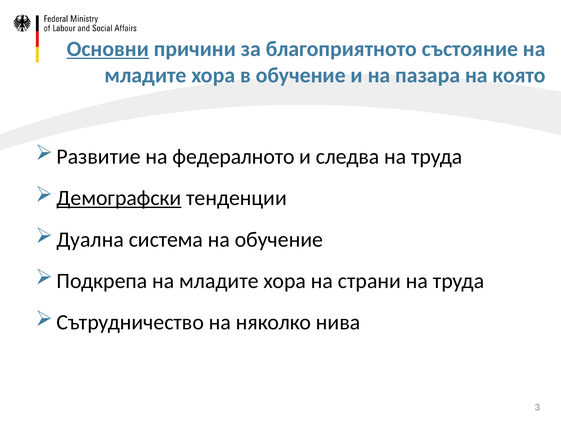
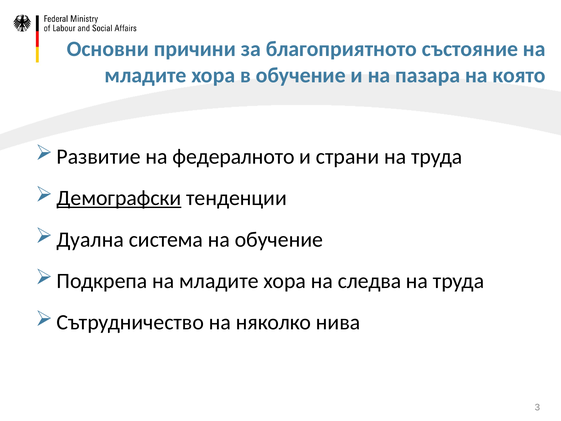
Основни underline: present -> none
следва: следва -> страни
страни: страни -> следва
